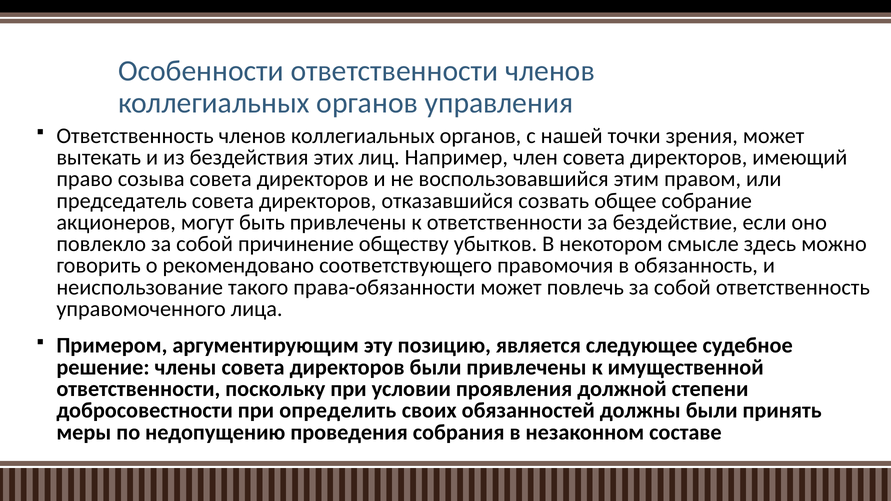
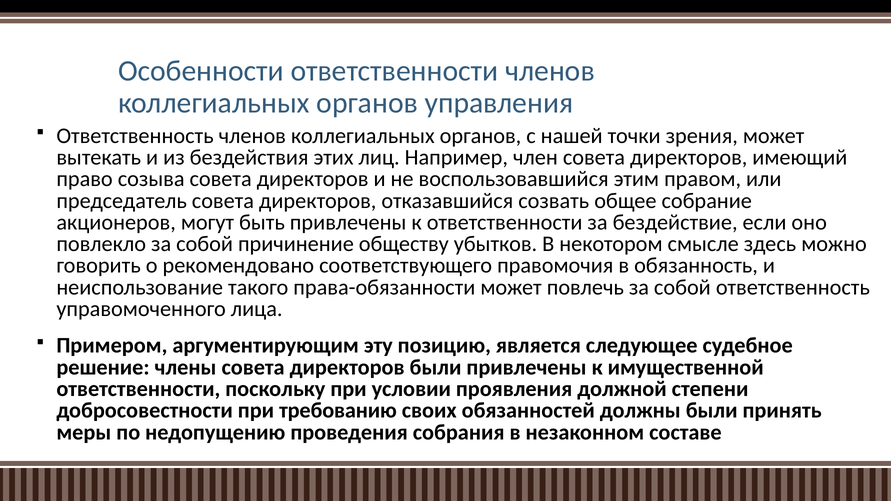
определить: определить -> требованию
